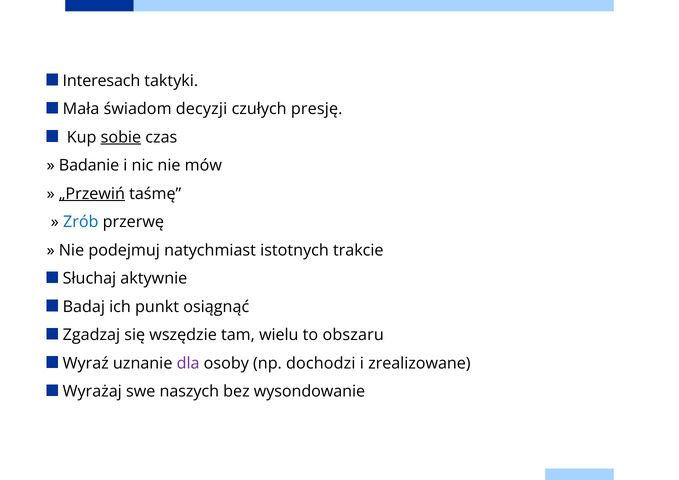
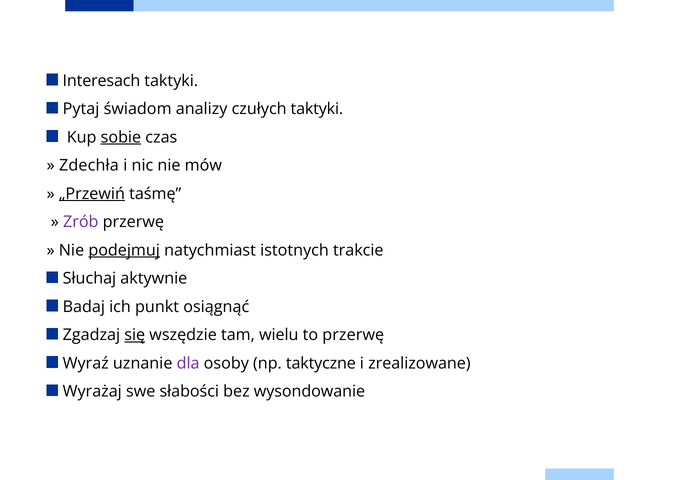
Mała: Mała -> Pytaj
decyzji: decyzji -> analizy
czułych presję: presję -> taktyki
Badanie: Badanie -> Zdechła
Zrób colour: blue -> purple
podejmuj underline: none -> present
się underline: none -> present
to obszaru: obszaru -> przerwę
dochodzi: dochodzi -> taktyczne
naszych: naszych -> słabości
